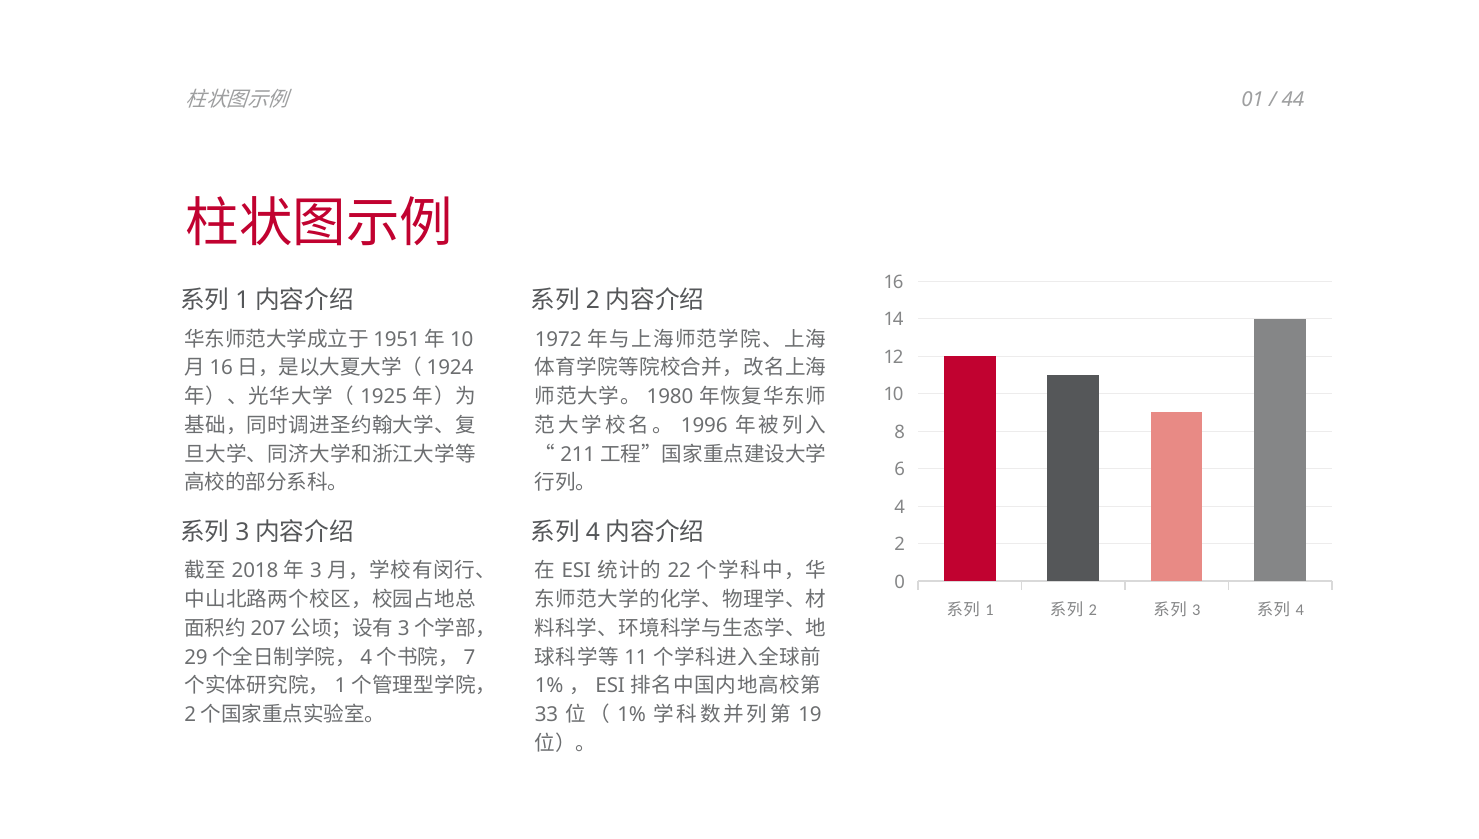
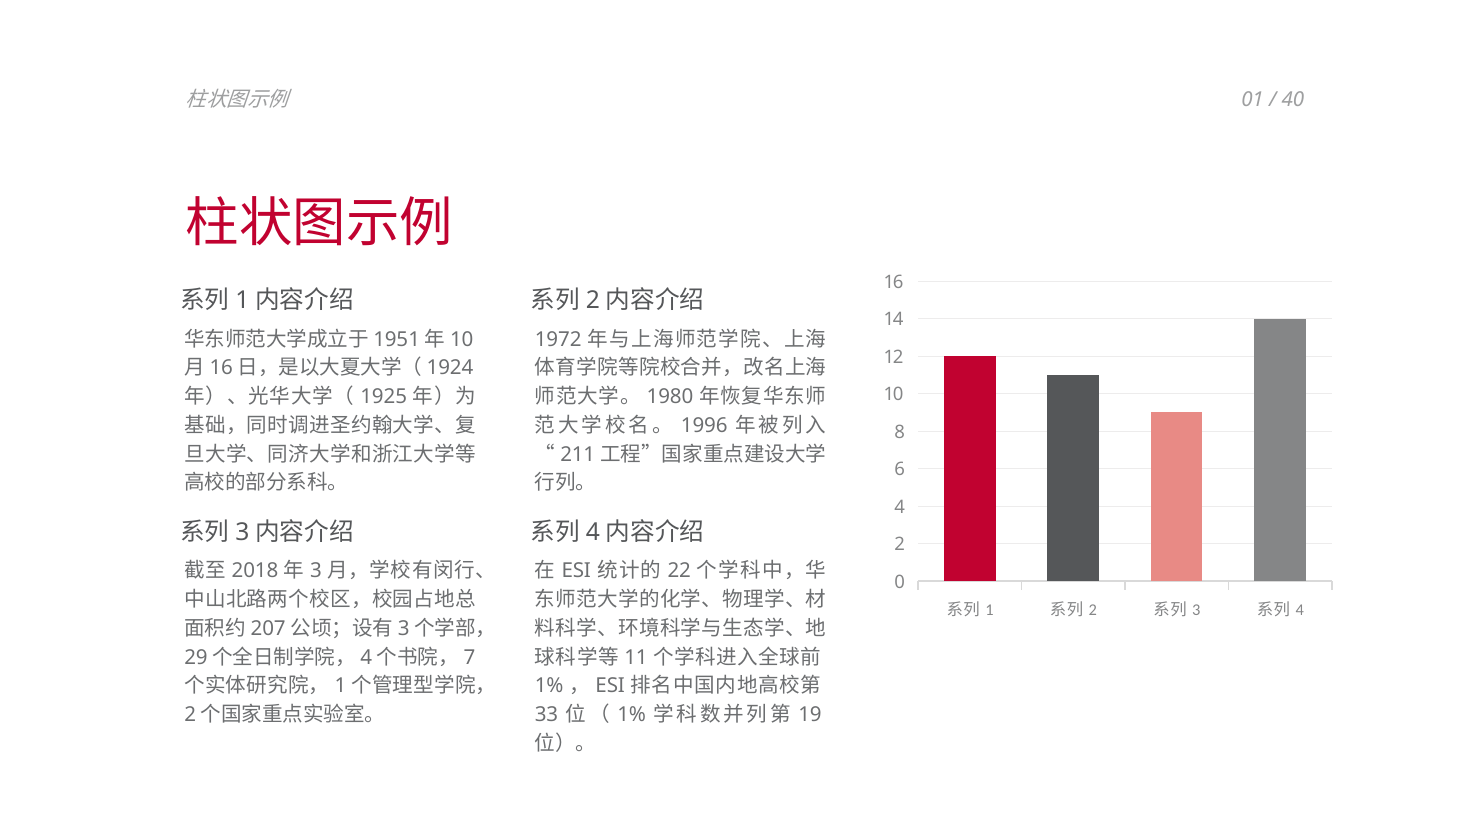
44: 44 -> 40
